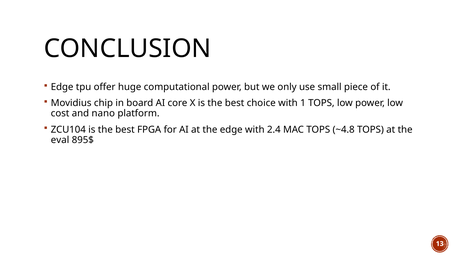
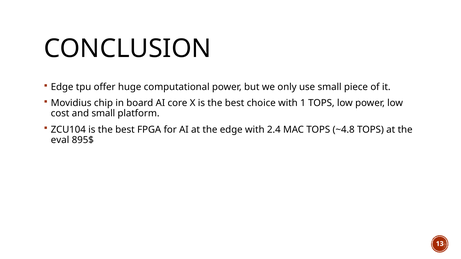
and nano: nano -> small
